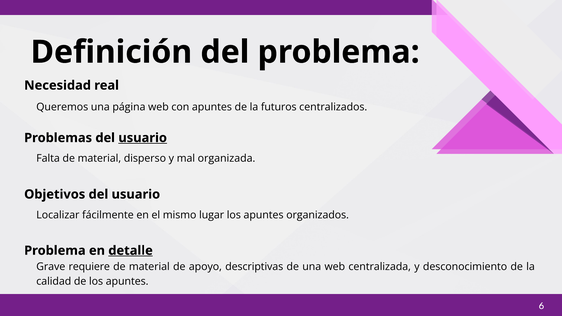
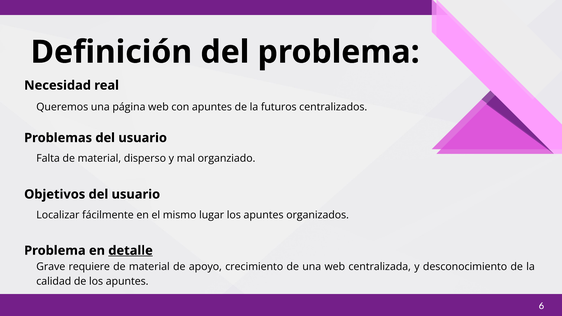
usuario at (143, 138) underline: present -> none
organizada: organizada -> organziado
descriptivas: descriptivas -> crecimiento
